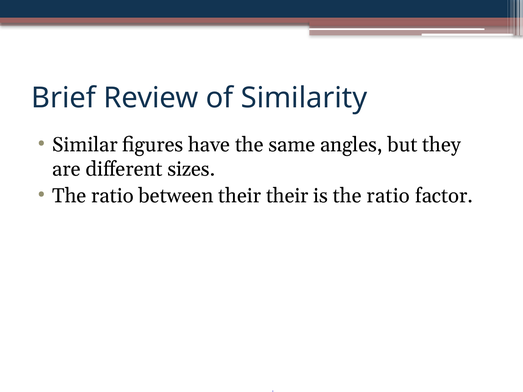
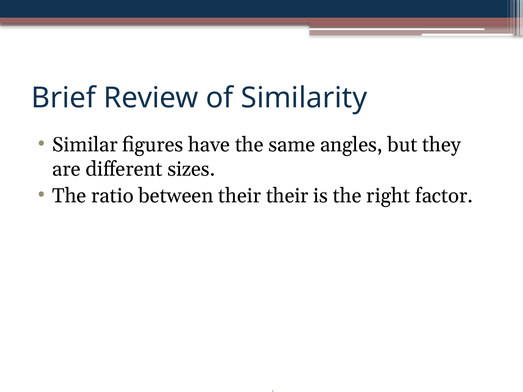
is the ratio: ratio -> right
